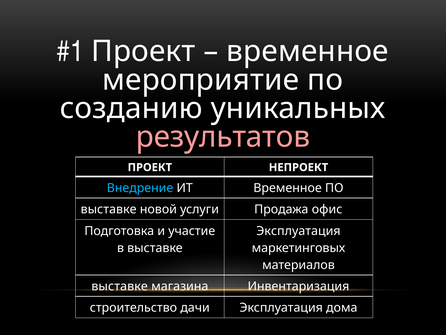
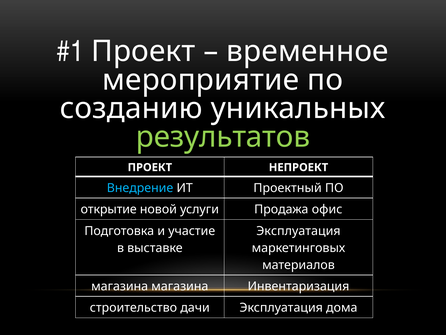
результатов colour: pink -> light green
ИТ Временное: Временное -> Проектный
выставке at (109, 209): выставке -> открытие
выставке at (120, 286): выставке -> магазина
